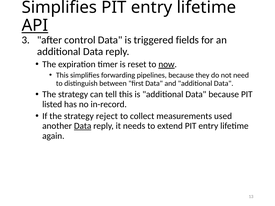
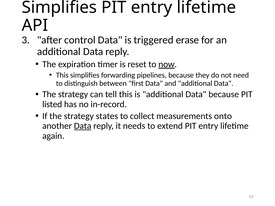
API underline: present -> none
fields: fields -> erase
reject: reject -> states
used: used -> onto
